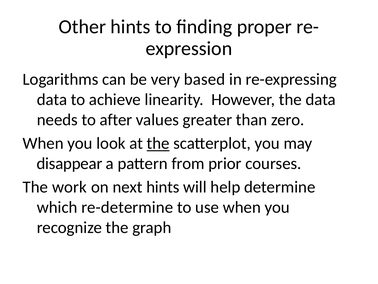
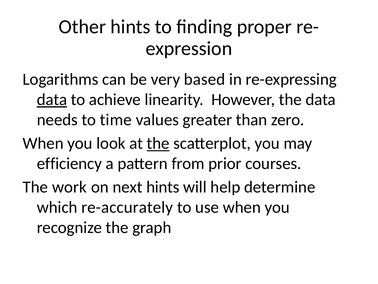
data at (52, 99) underline: none -> present
after: after -> time
disappear: disappear -> efficiency
re-determine: re-determine -> re-accurately
